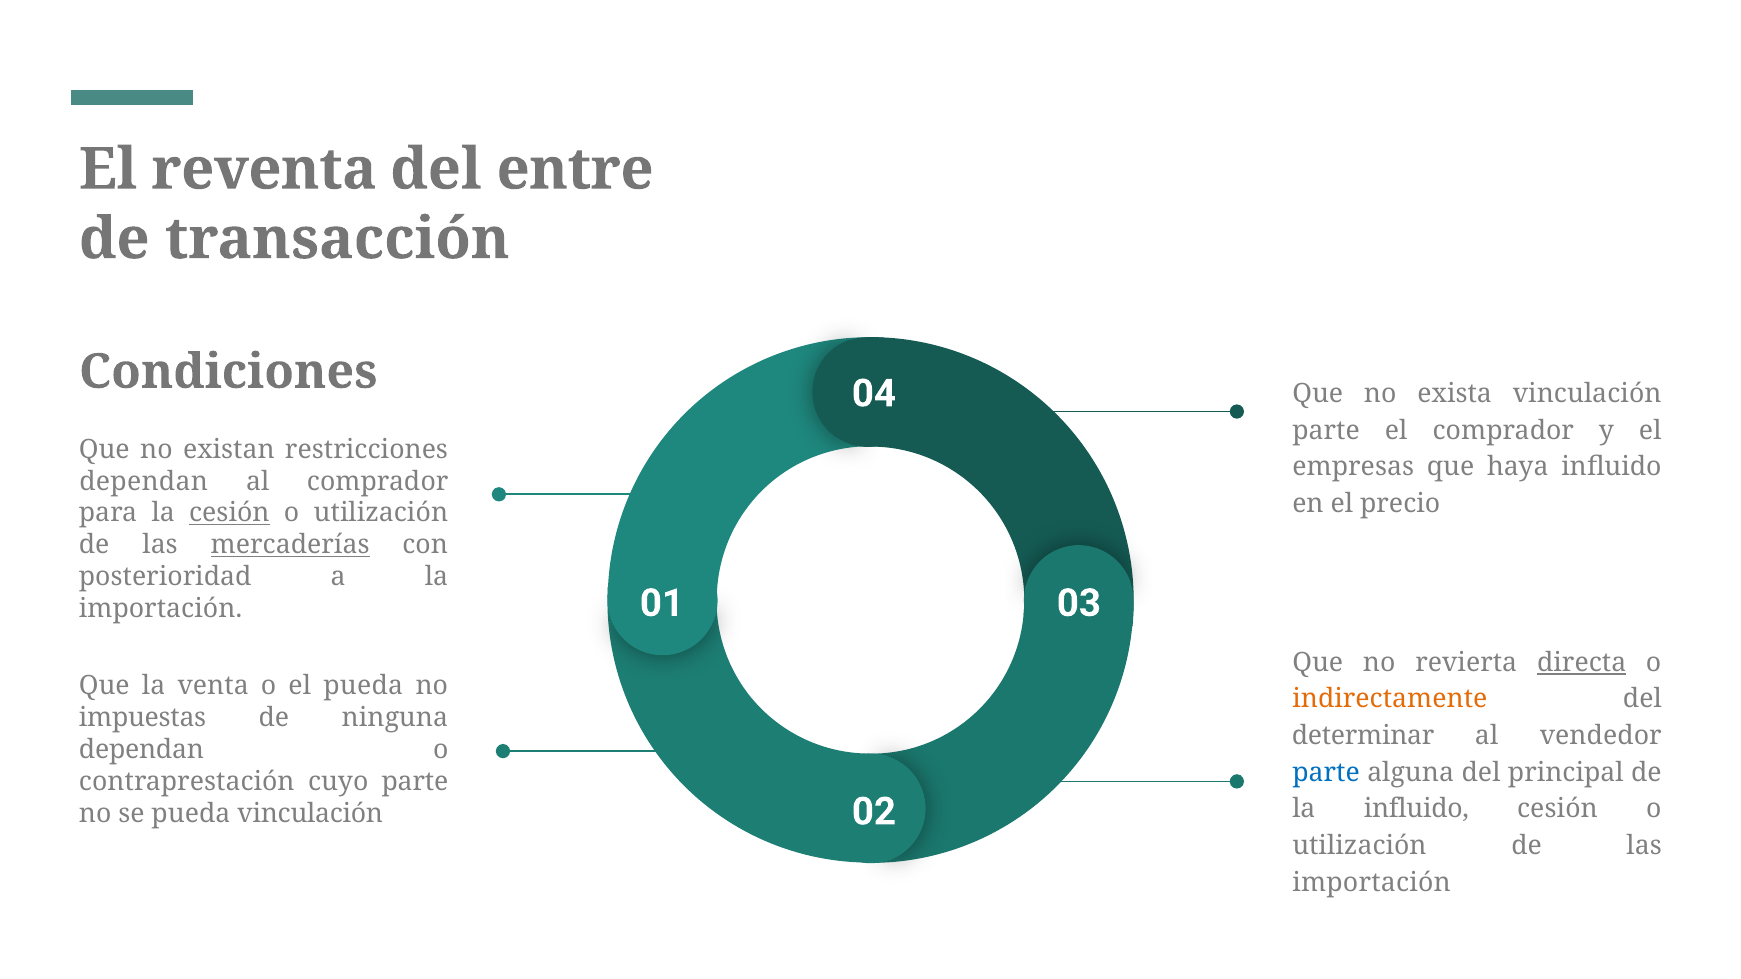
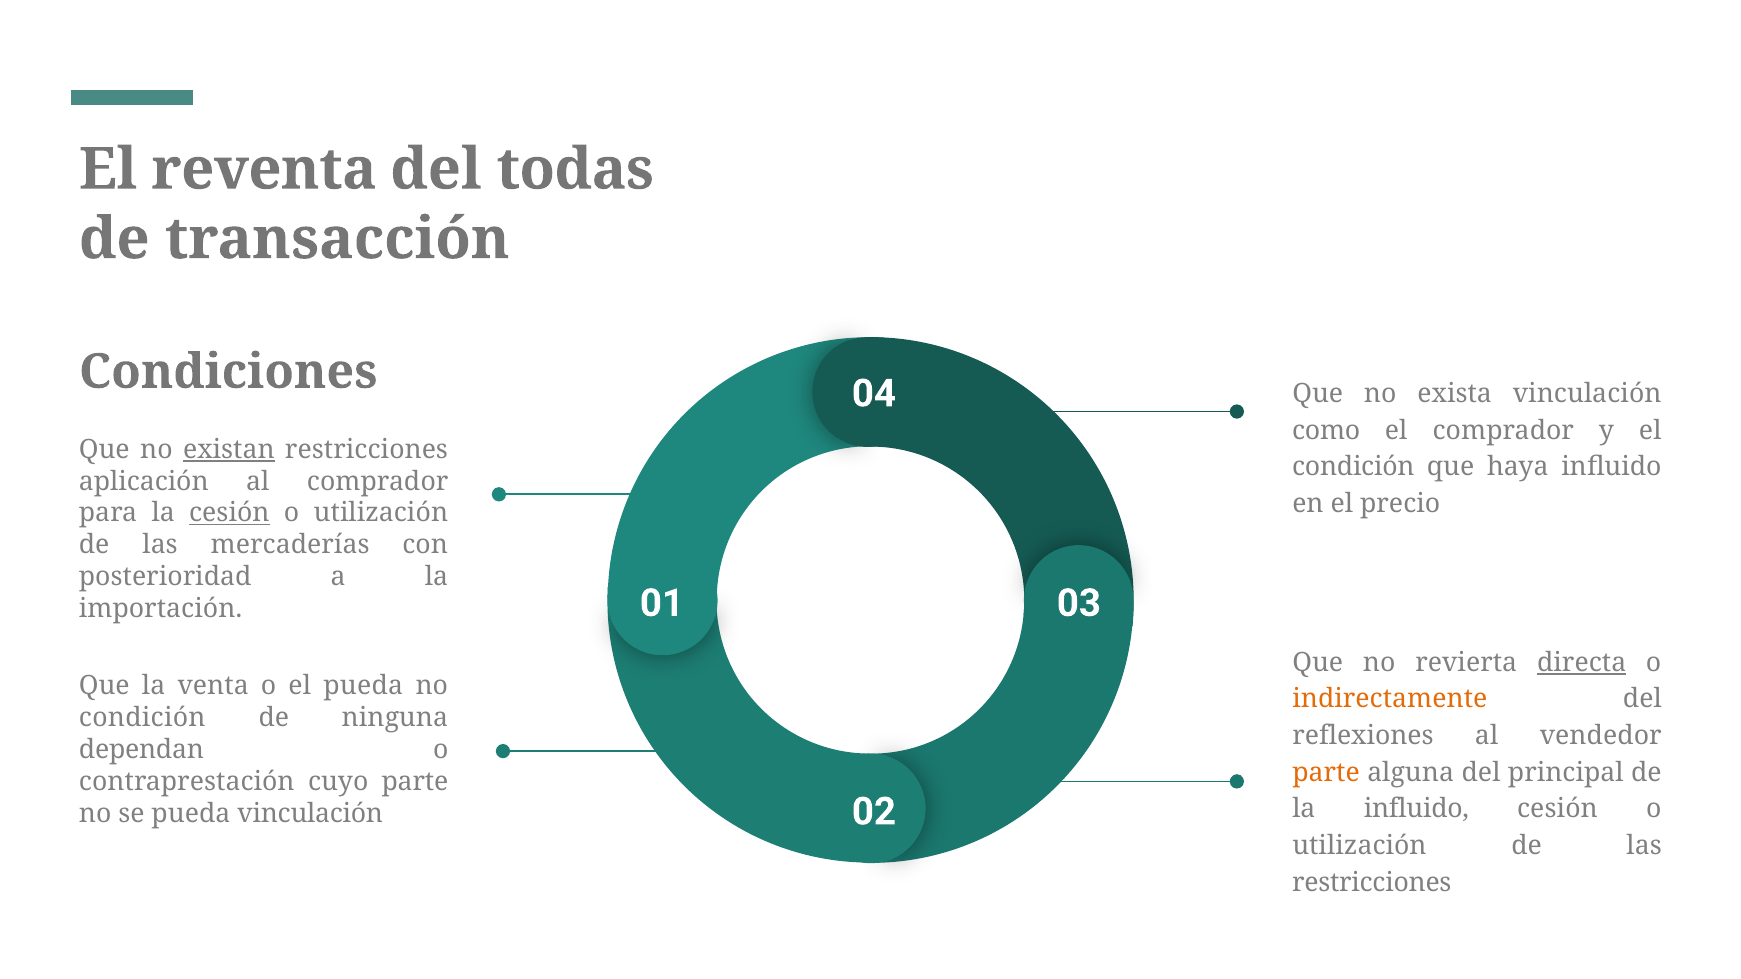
entre: entre -> todas
parte at (1326, 430): parte -> como
existan underline: none -> present
empresas at (1353, 467): empresas -> condición
dependan at (144, 481): dependan -> aplicación
mercaderías underline: present -> none
impuestas at (143, 718): impuestas -> condición
determinar: determinar -> reflexiones
parte at (1326, 773) colour: blue -> orange
importación at (1372, 883): importación -> restricciones
